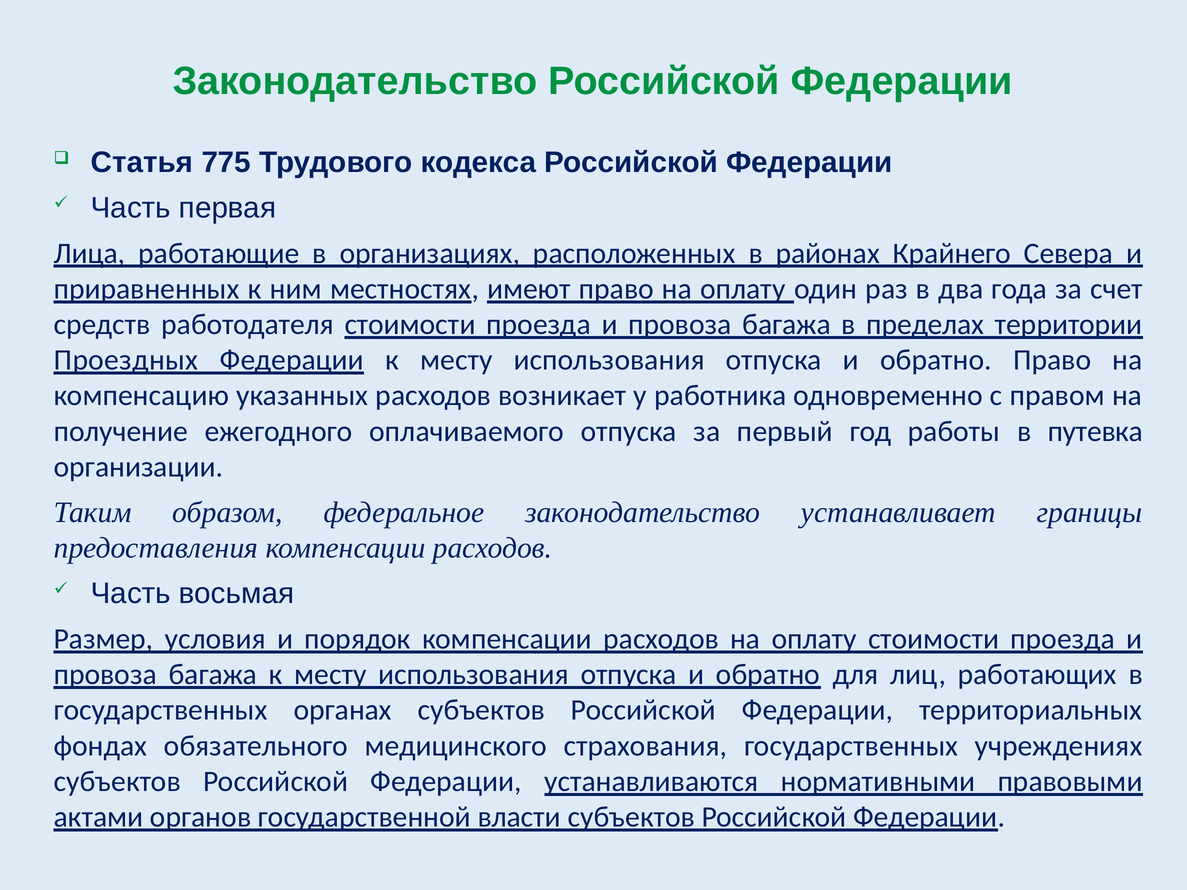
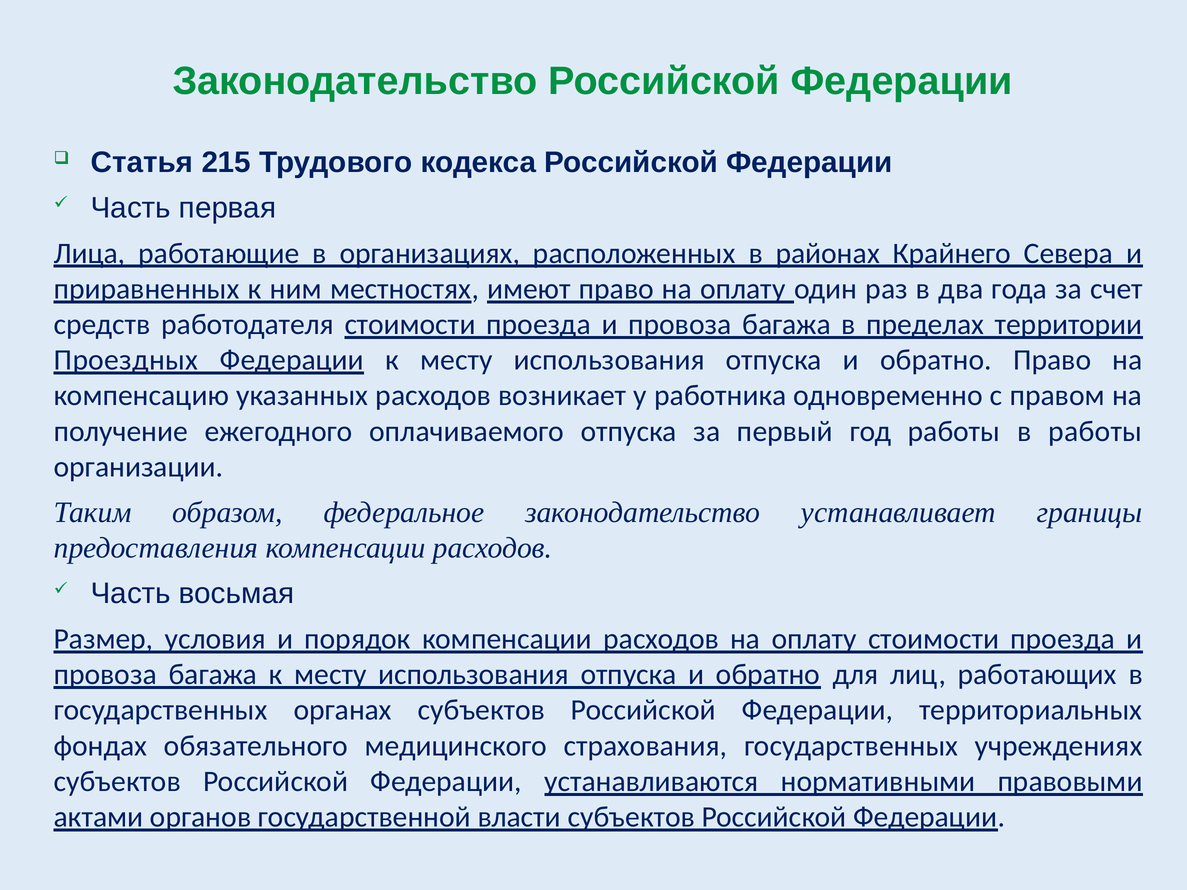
775: 775 -> 215
в путевка: путевка -> работы
